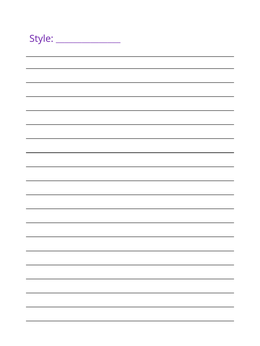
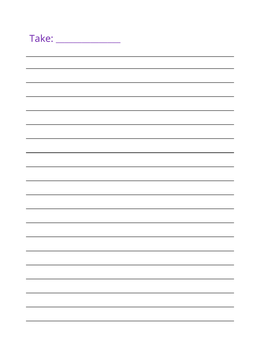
Style: Style -> Take
